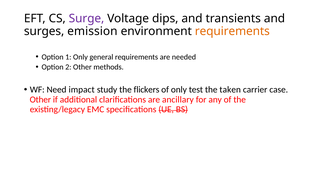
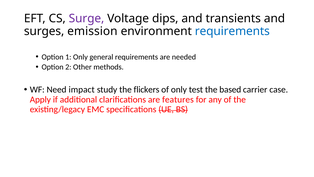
requirements at (232, 31) colour: orange -> blue
taken: taken -> based
Other at (40, 99): Other -> Apply
ancillary: ancillary -> features
